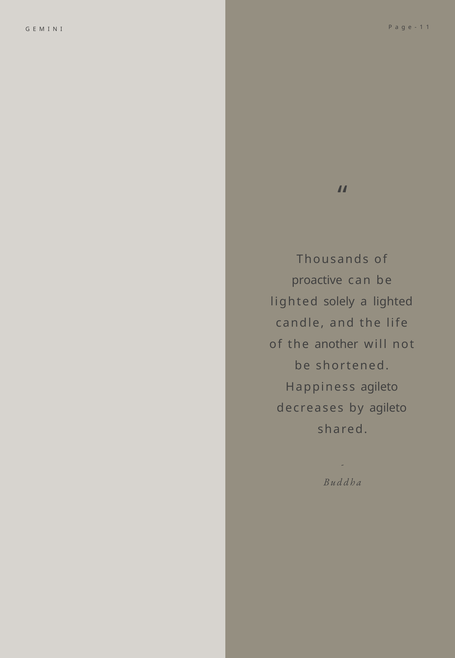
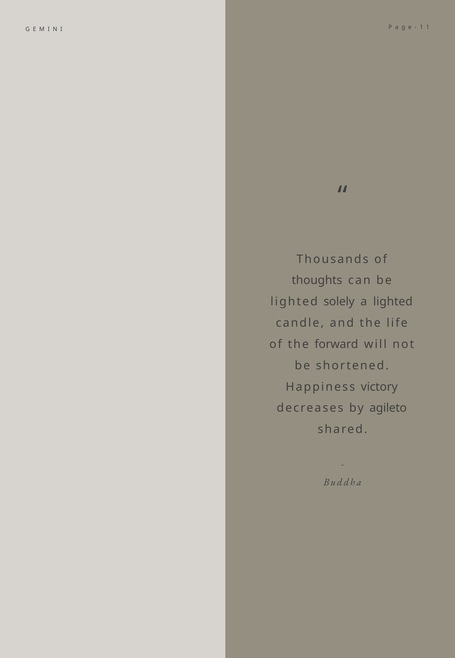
proactive: proactive -> thoughts
another: another -> forward
Happiness agileto: agileto -> victory
